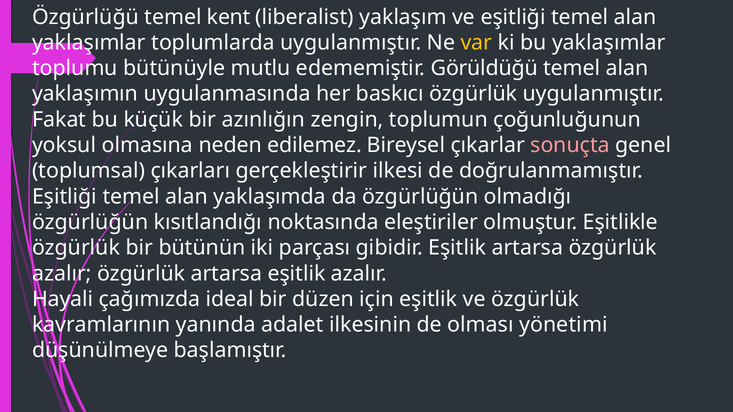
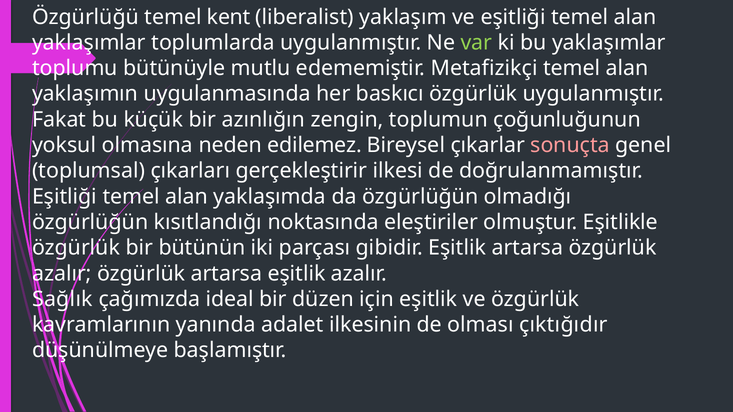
var colour: yellow -> light green
Görüldüğü: Görüldüğü -> Metafizikçi
Hayali: Hayali -> Sağlık
yönetimi: yönetimi -> çıktığıdır
